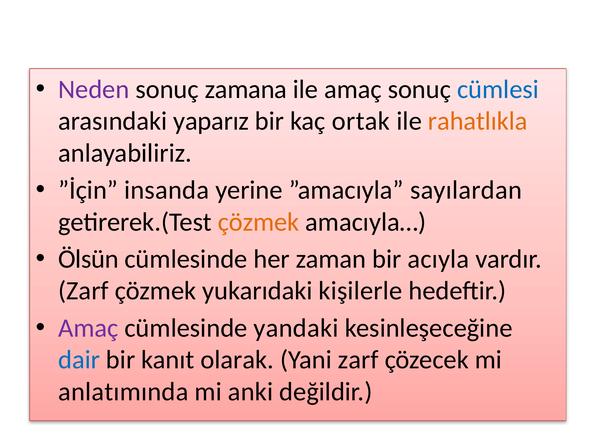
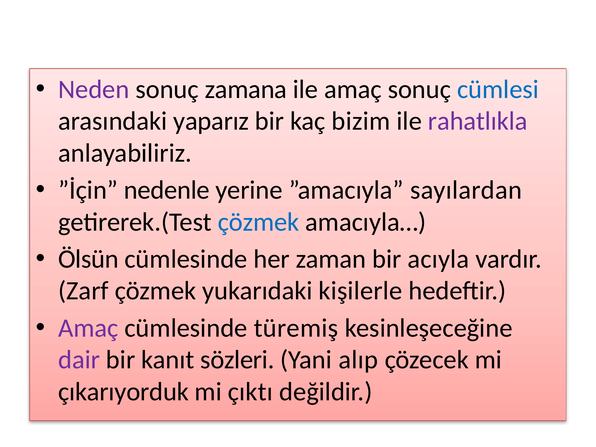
ortak: ortak -> bizim
rahatlıkla colour: orange -> purple
insanda: insanda -> nedenle
çözmek at (259, 222) colour: orange -> blue
yandaki: yandaki -> türemiş
dair colour: blue -> purple
olarak: olarak -> sözleri
Yani zarf: zarf -> alıp
anlatımında: anlatımında -> çıkarıyorduk
anki: anki -> çıktı
